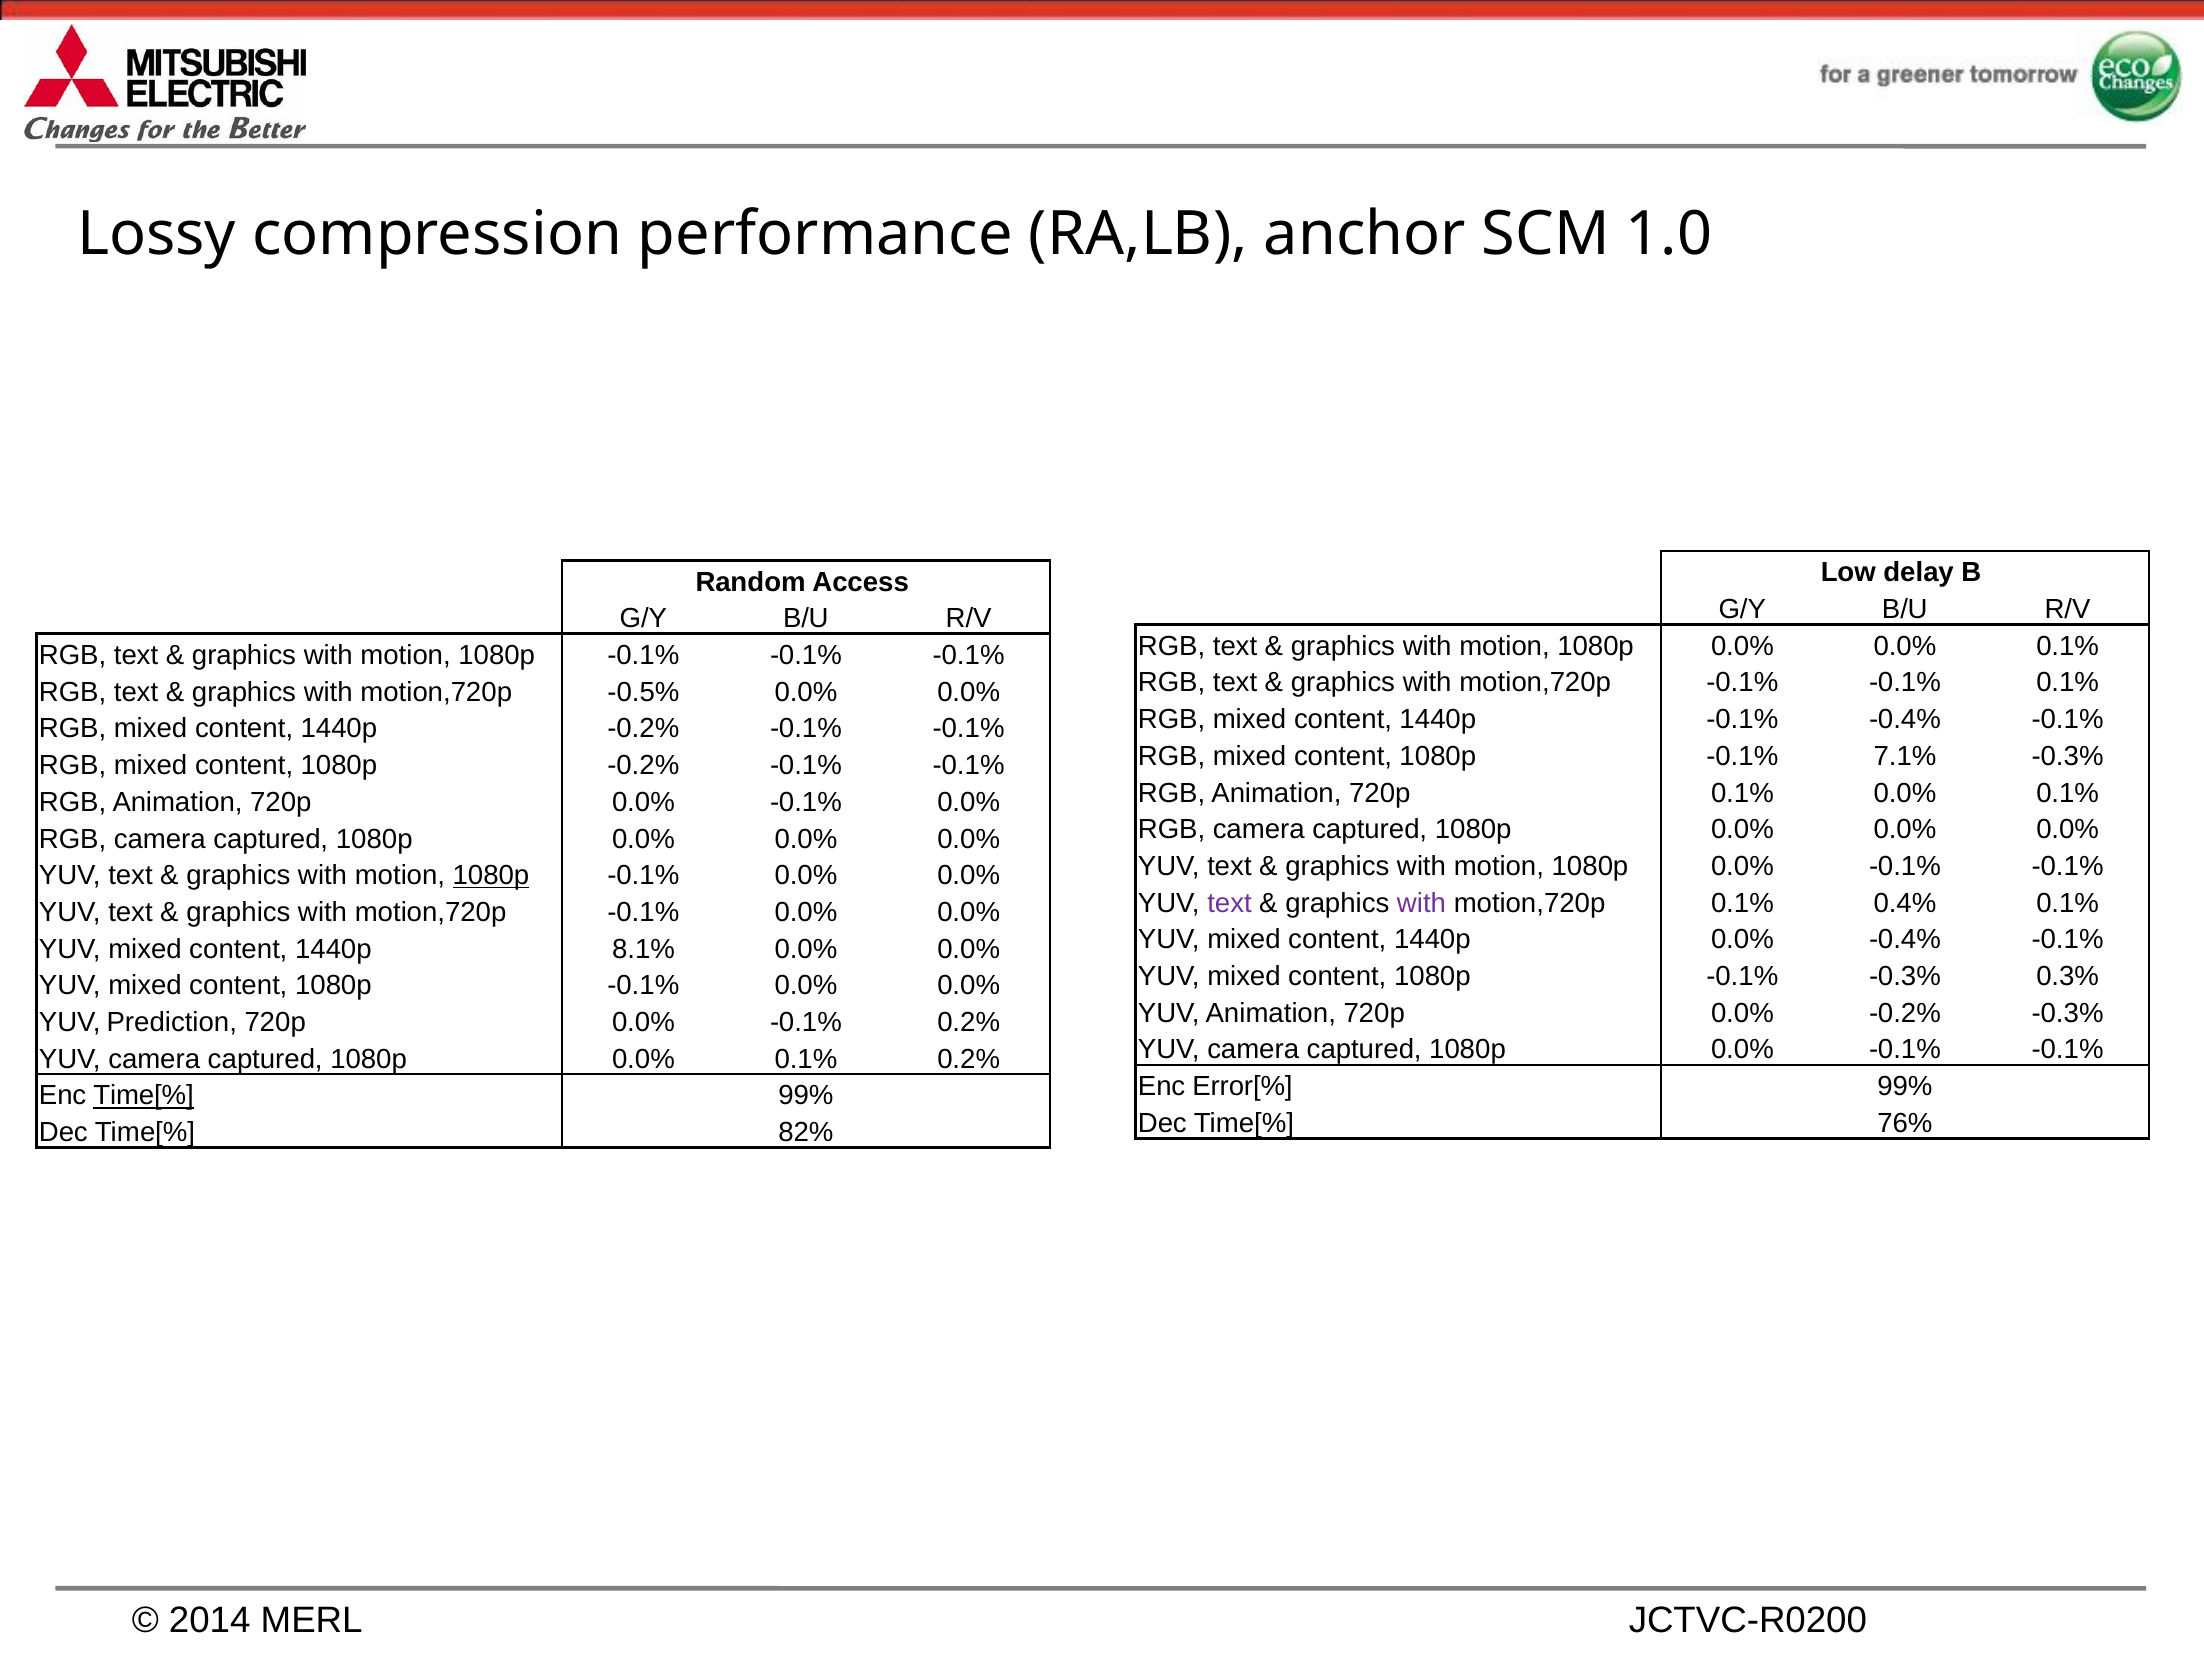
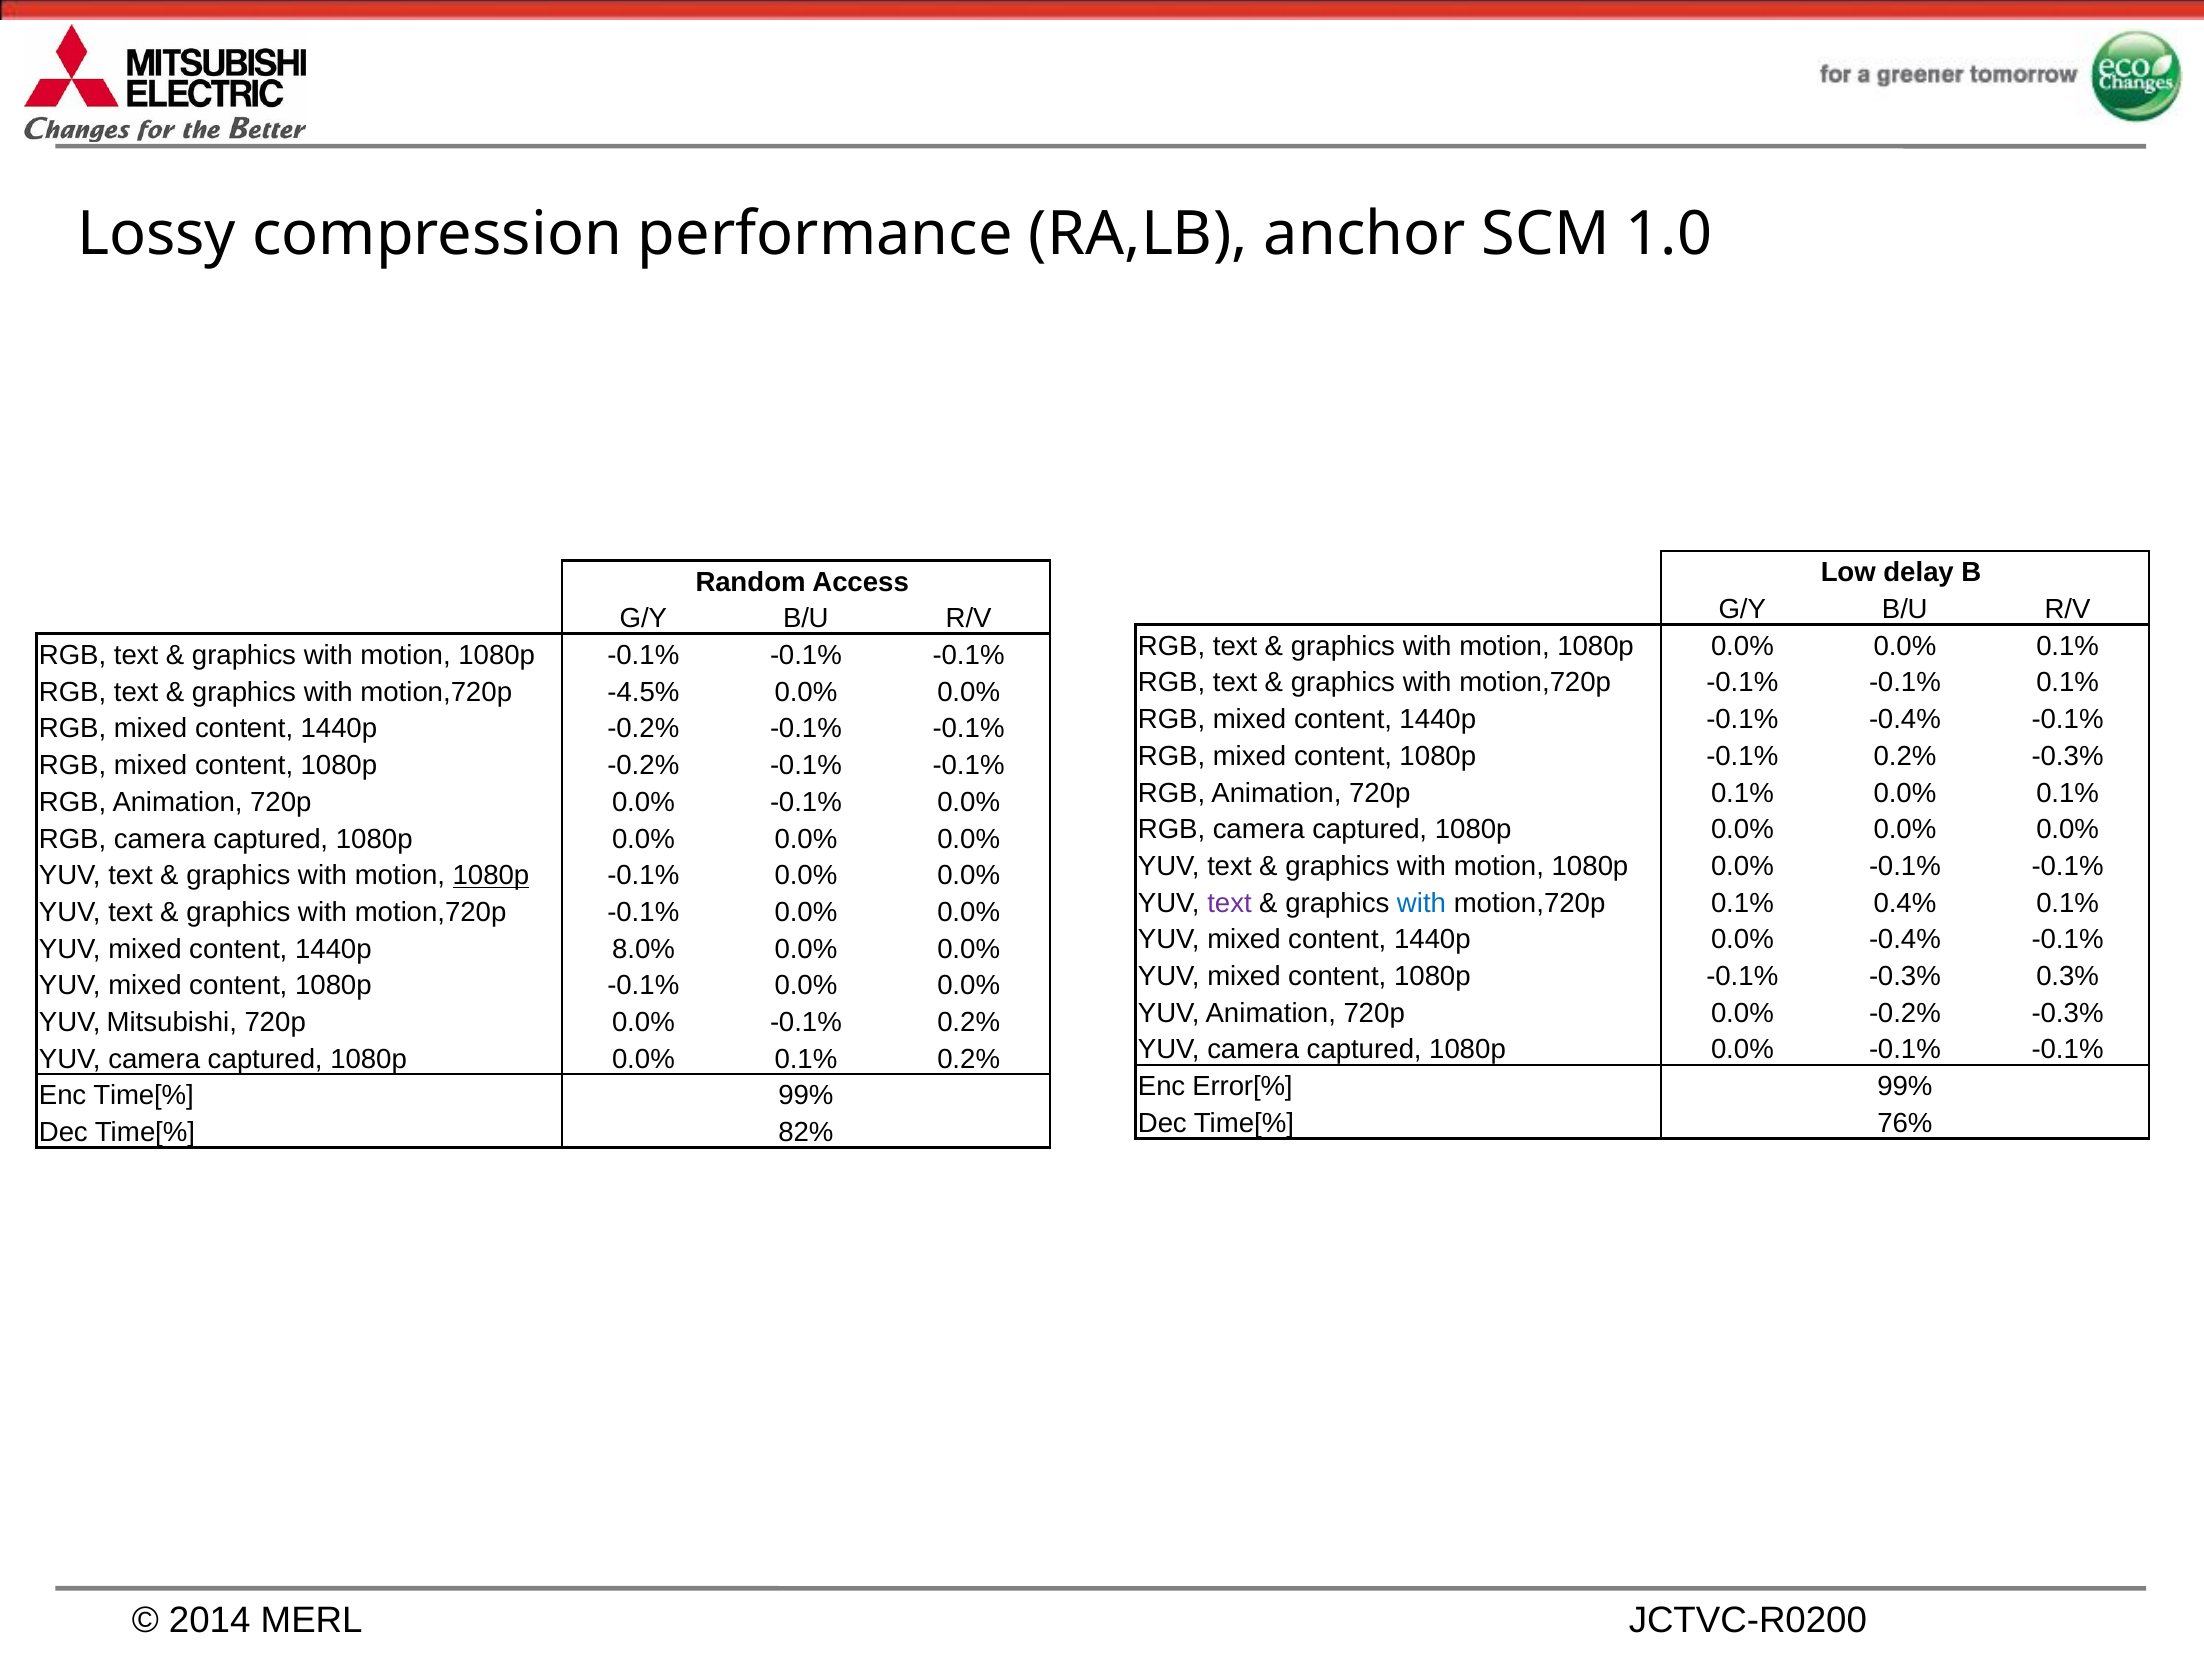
-0.5%: -0.5% -> -4.5%
1080p -0.1% 7.1%: 7.1% -> 0.2%
with at (1421, 903) colour: purple -> blue
8.1%: 8.1% -> 8.0%
Prediction: Prediction -> Mitsubishi
Time[% at (144, 1096) underline: present -> none
